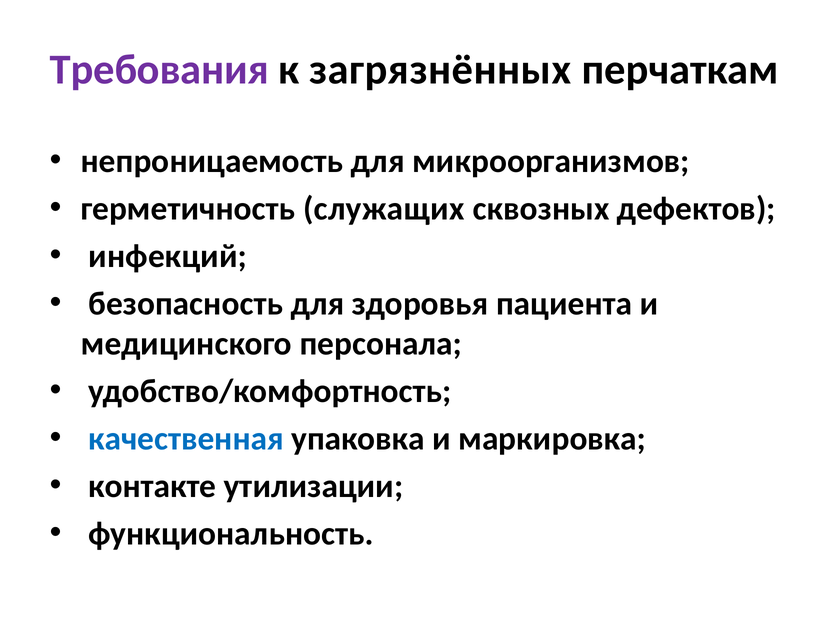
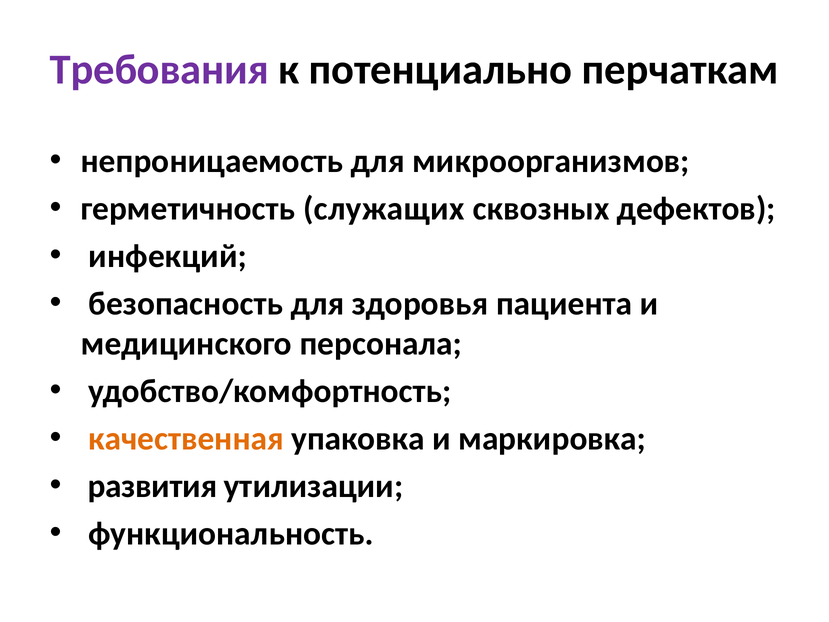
загрязнённых: загрязнённых -> потенциально
качественная colour: blue -> orange
контакте: контакте -> развития
